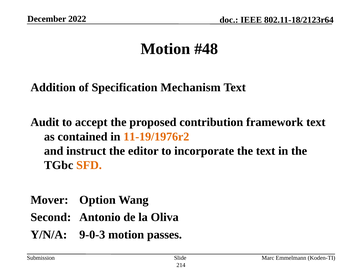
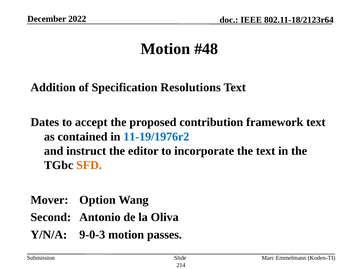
Mechanism: Mechanism -> Resolutions
Audit: Audit -> Dates
11-19/1976r2 colour: orange -> blue
